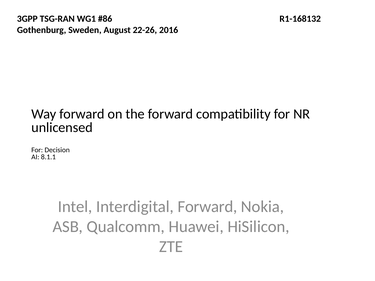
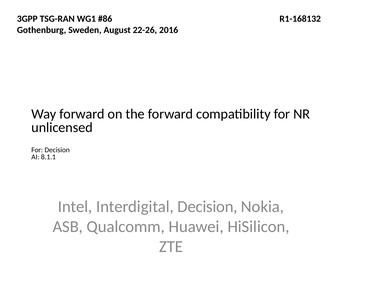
Interdigital Forward: Forward -> Decision
